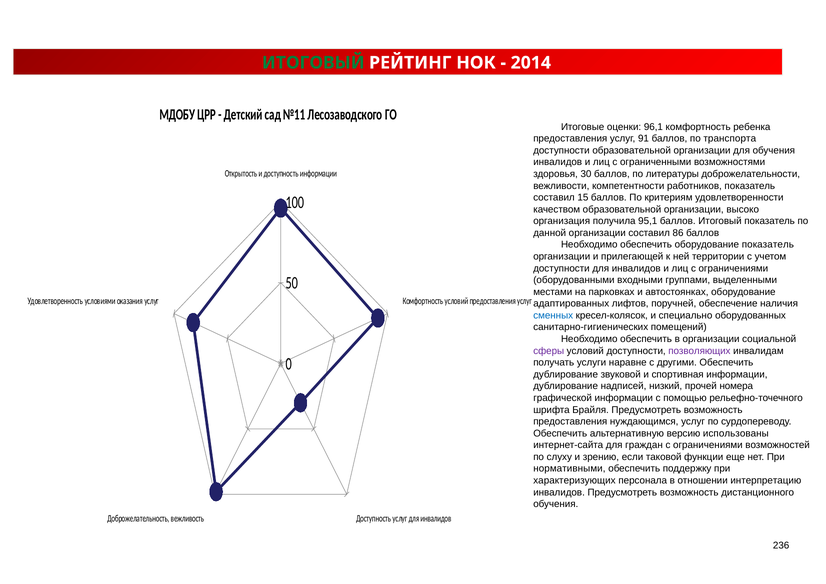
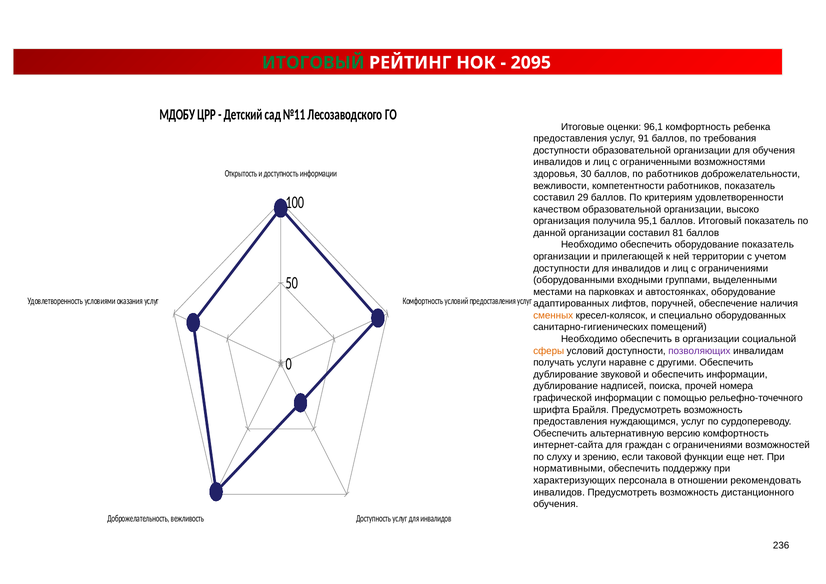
2014: 2014 -> 2095
транспорта: транспорта -> требования
по литературы: литературы -> работников
15: 15 -> 29
86: 86 -> 81
сменных colour: blue -> orange
сферы colour: purple -> orange
и спортивная: спортивная -> обеспечить
низкий: низкий -> поиска
версию использованы: использованы -> комфортность
интерпретацию: интерпретацию -> рекомендовать
